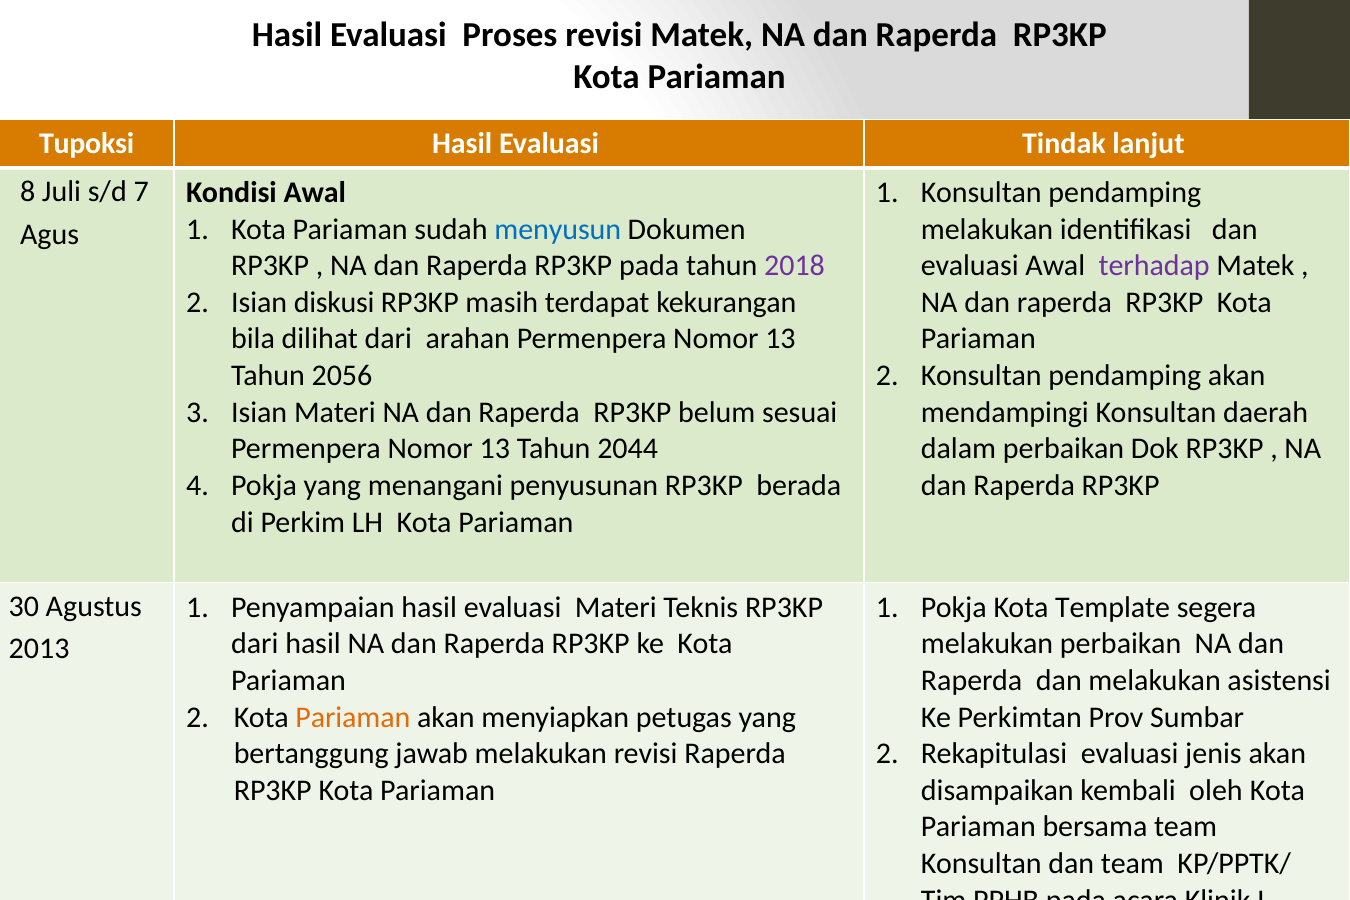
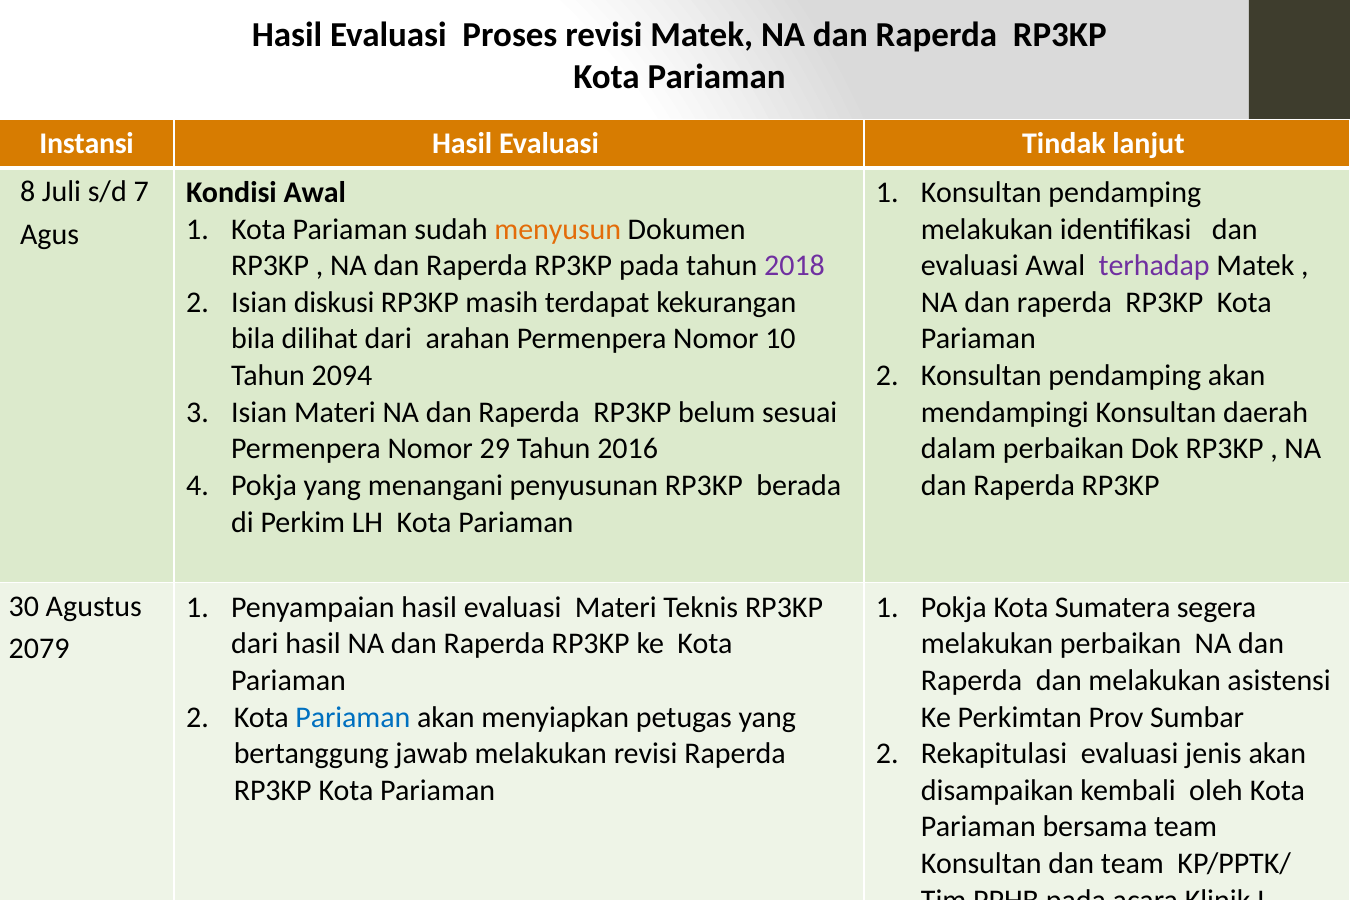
Tupoksi: Tupoksi -> Instansi
menyusun colour: blue -> orange
arahan Permenpera Nomor 13: 13 -> 10
2056: 2056 -> 2094
13 at (495, 449): 13 -> 29
2044: 2044 -> 2016
Template: Template -> Sumatera
2013: 2013 -> 2079
Pariaman at (353, 717) colour: orange -> blue
